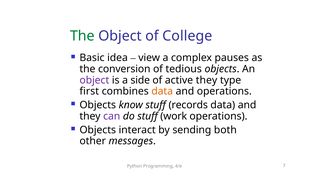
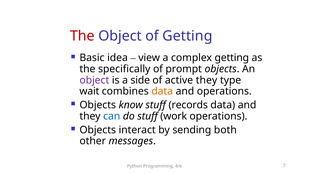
The at (82, 36) colour: green -> red
of College: College -> Getting
complex pauses: pauses -> getting
conversion: conversion -> specifically
tedious: tedious -> prompt
first: first -> wait
can colour: purple -> blue
